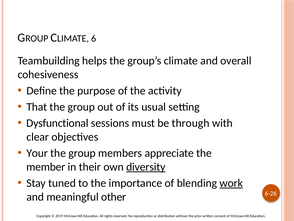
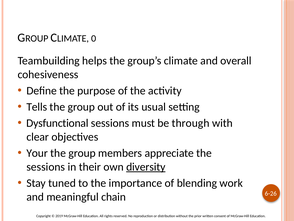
6: 6 -> 0
That: That -> Tells
member at (46, 166): member -> sessions
work underline: present -> none
other: other -> chain
